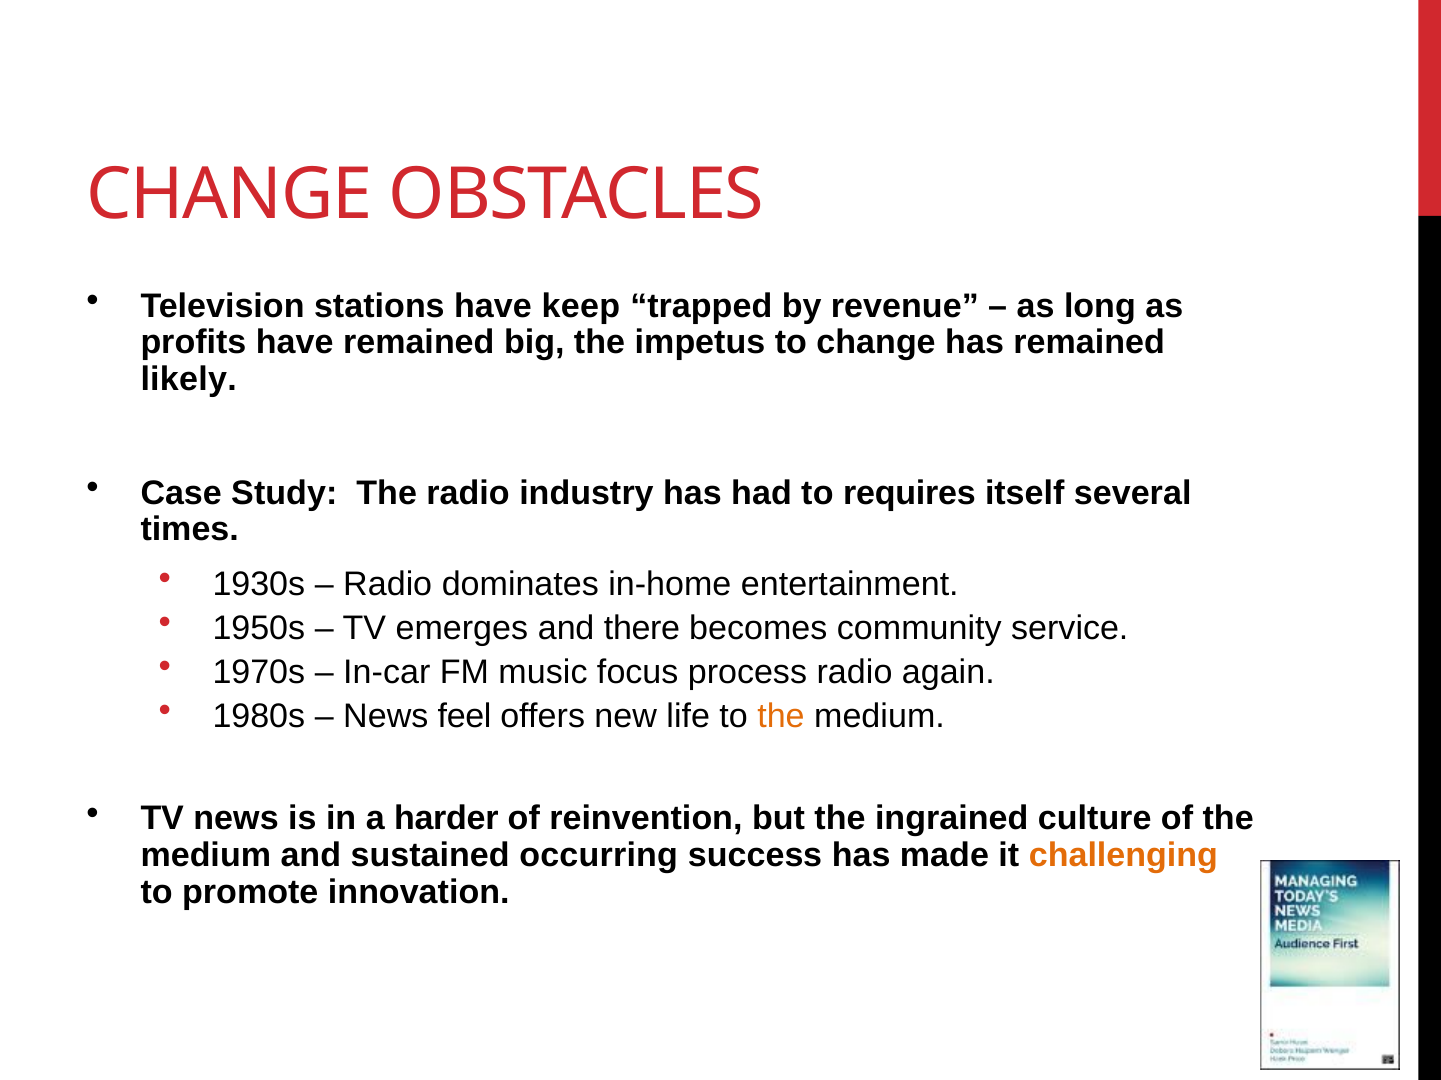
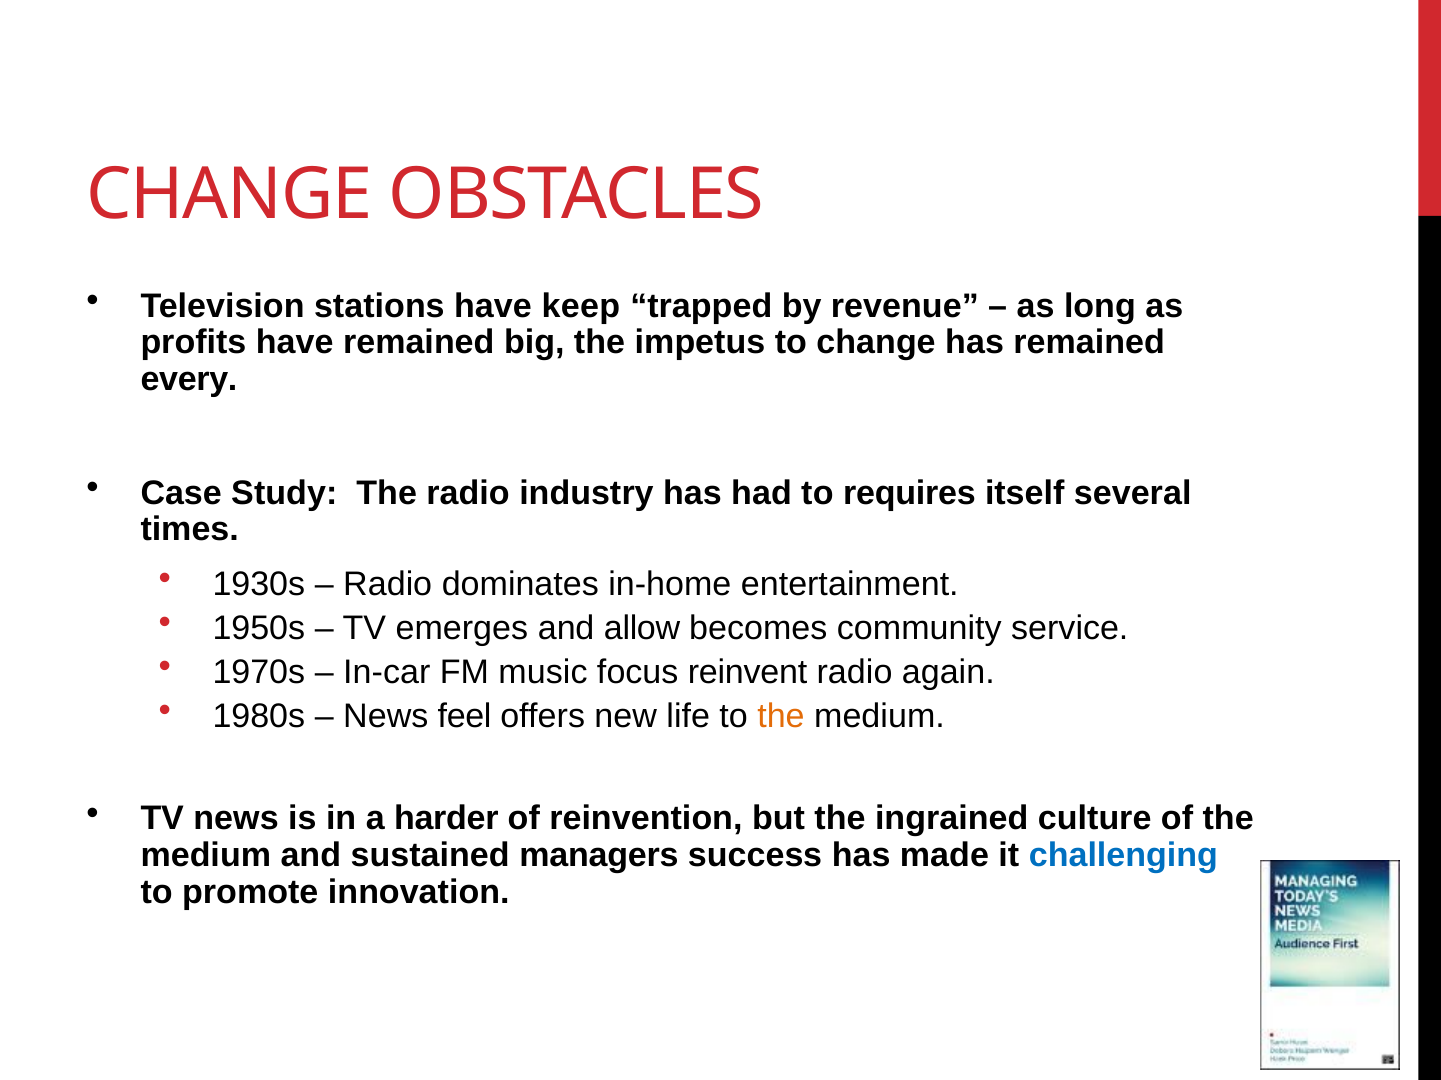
likely: likely -> every
there: there -> allow
process: process -> reinvent
occurring: occurring -> managers
challenging colour: orange -> blue
